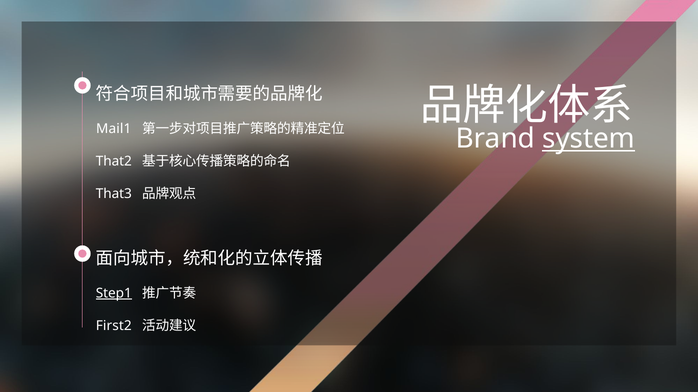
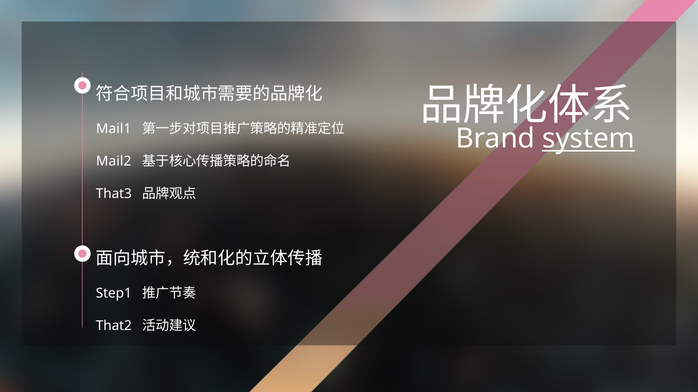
That2: That2 -> Mail2
Step1 underline: present -> none
First2: First2 -> That2
